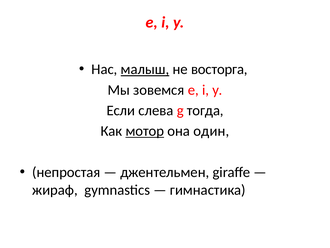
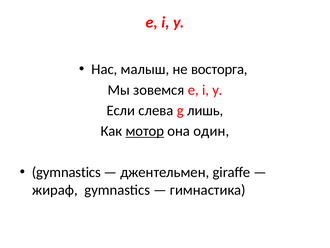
малыш underline: present -> none
тогда: тогда -> лишь
непростая at (66, 172): непростая -> gymnastics
